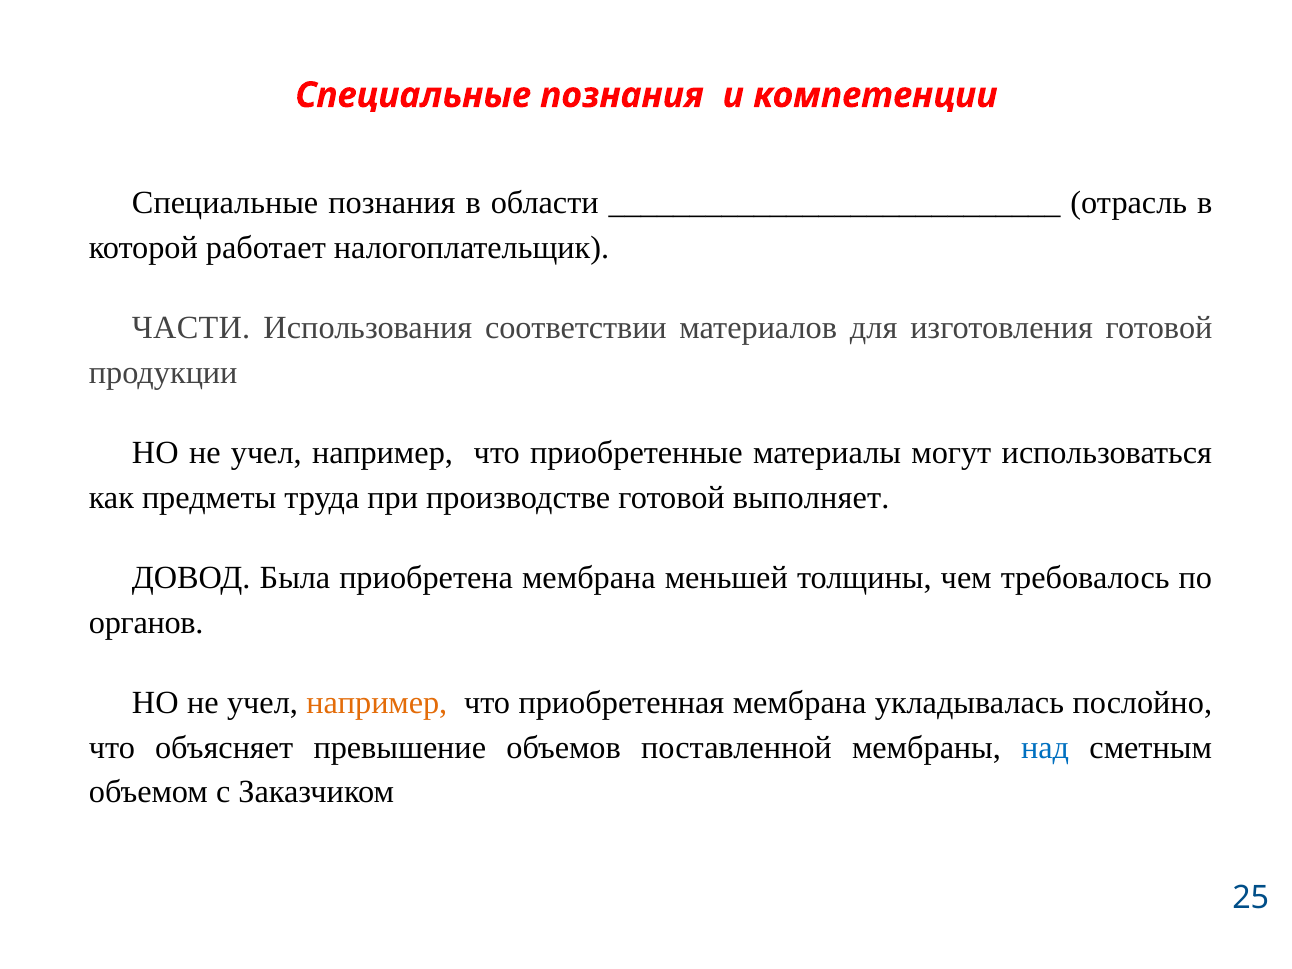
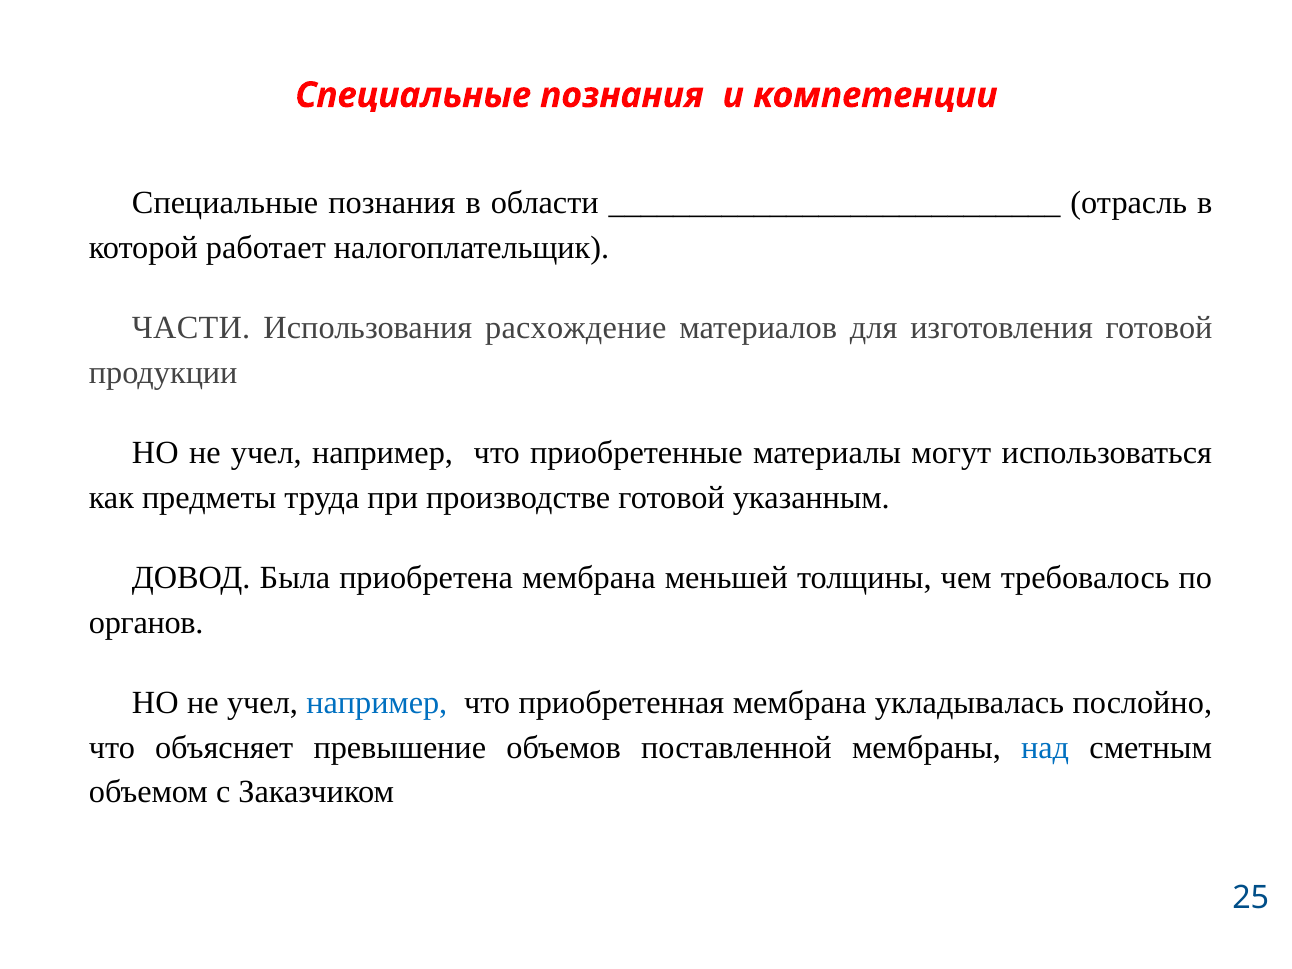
соответствии: соответствии -> расхождение
выполняет: выполняет -> указанным
например at (377, 703) colour: orange -> blue
